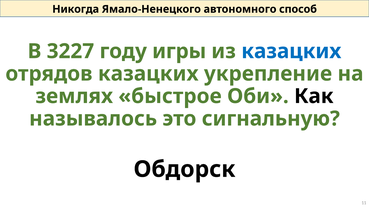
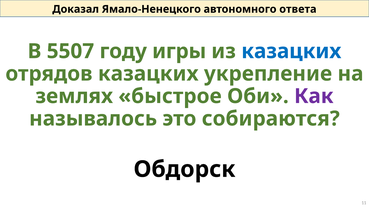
Никогда: Никогда -> Доказал
способ: способ -> ответа
3227: 3227 -> 5507
Как colour: black -> purple
сигнальную: сигнальную -> собираются
